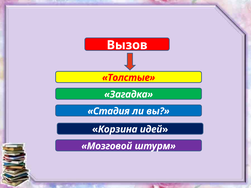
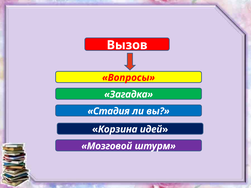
Толстые: Толстые -> Вопросы
